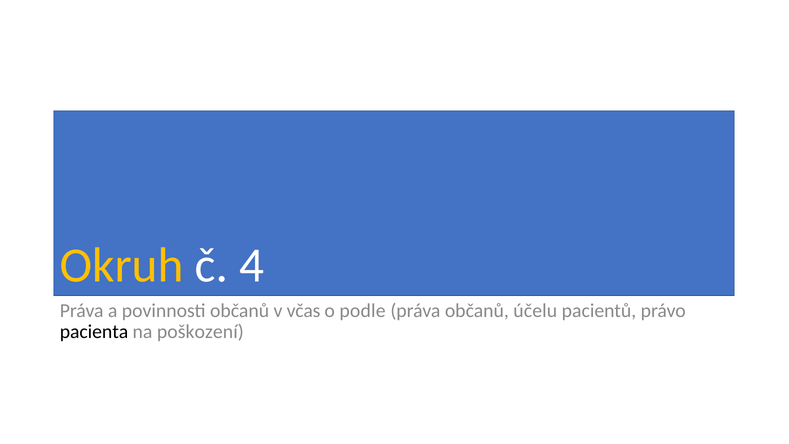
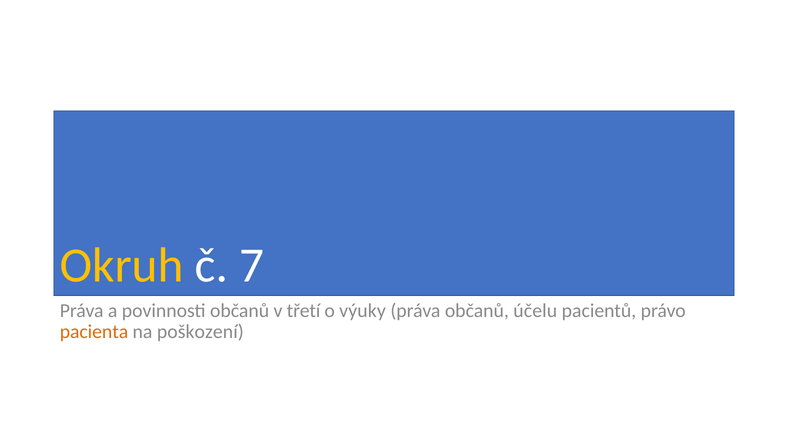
4: 4 -> 7
včas: včas -> třetí
podle: podle -> výuky
pacienta colour: black -> orange
